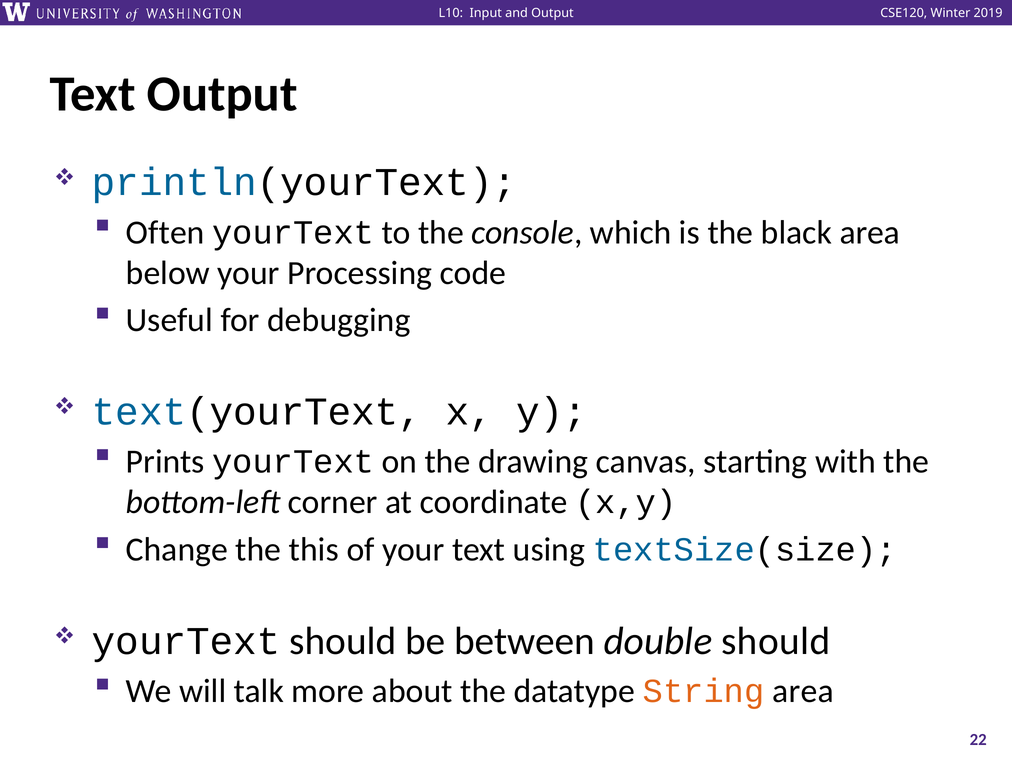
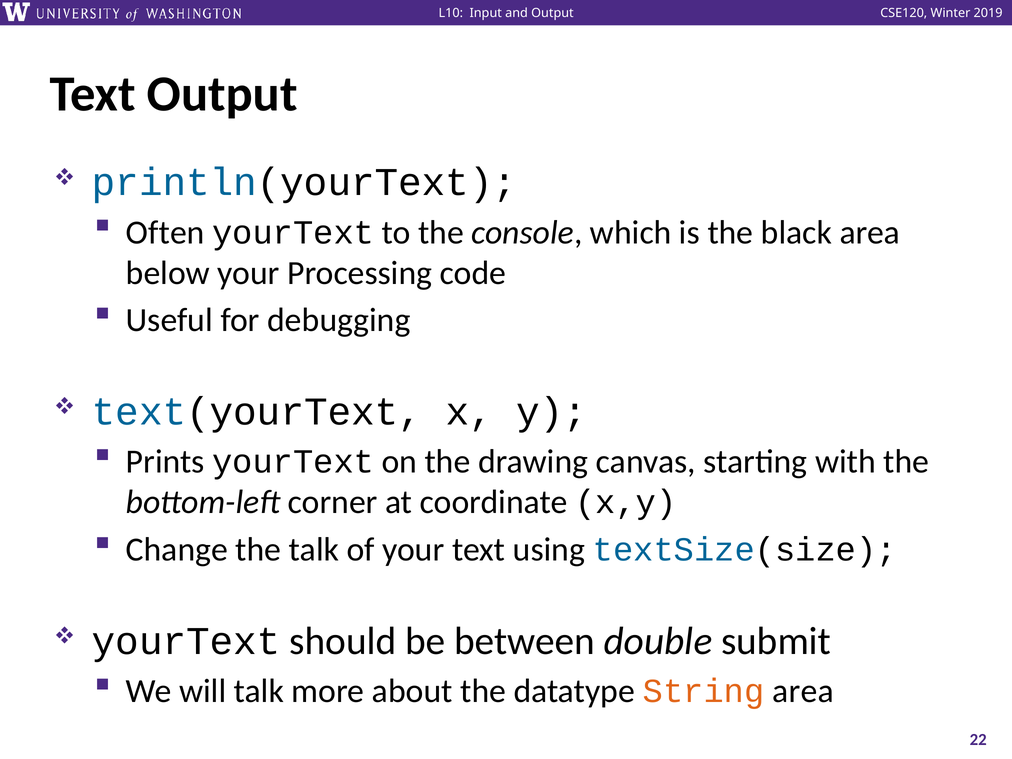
the this: this -> talk
double should: should -> submit
